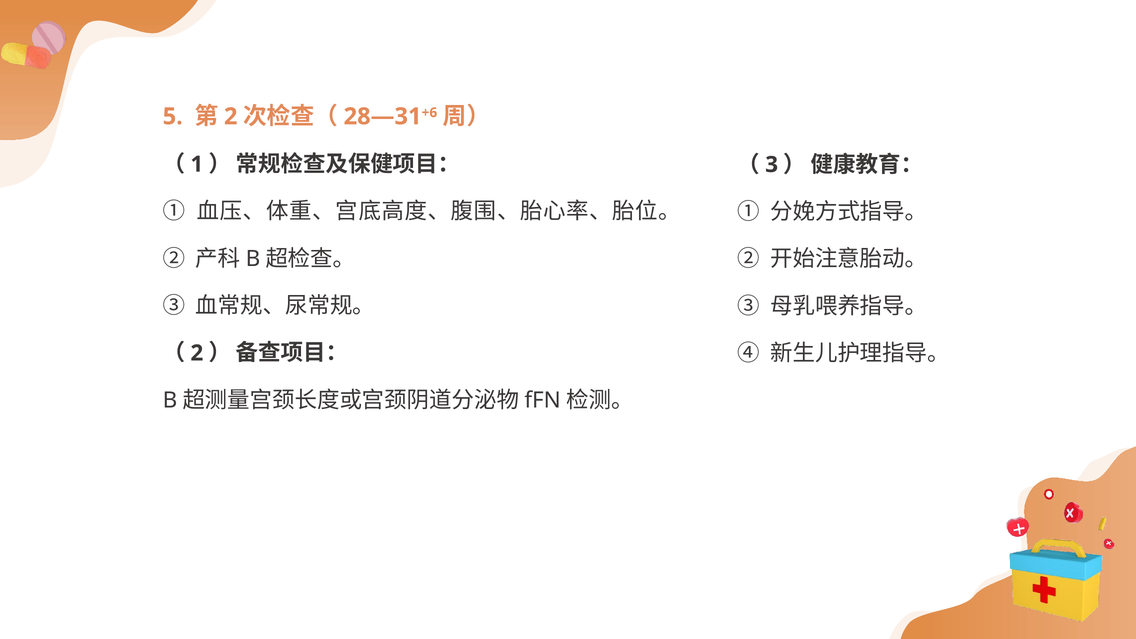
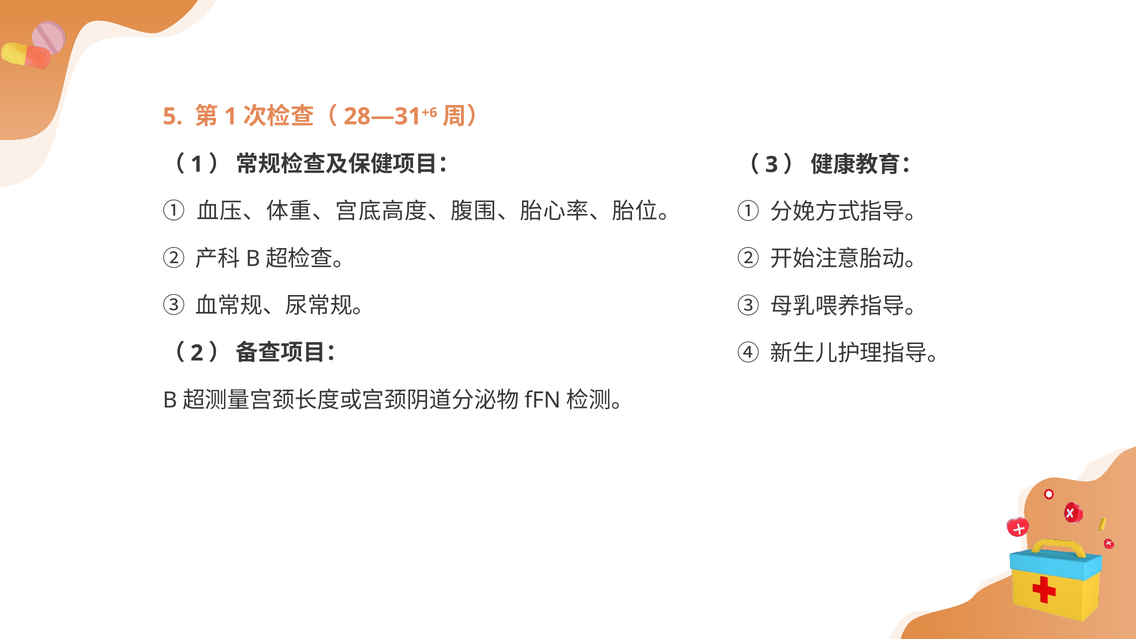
2 at (231, 116): 2 -> 1
